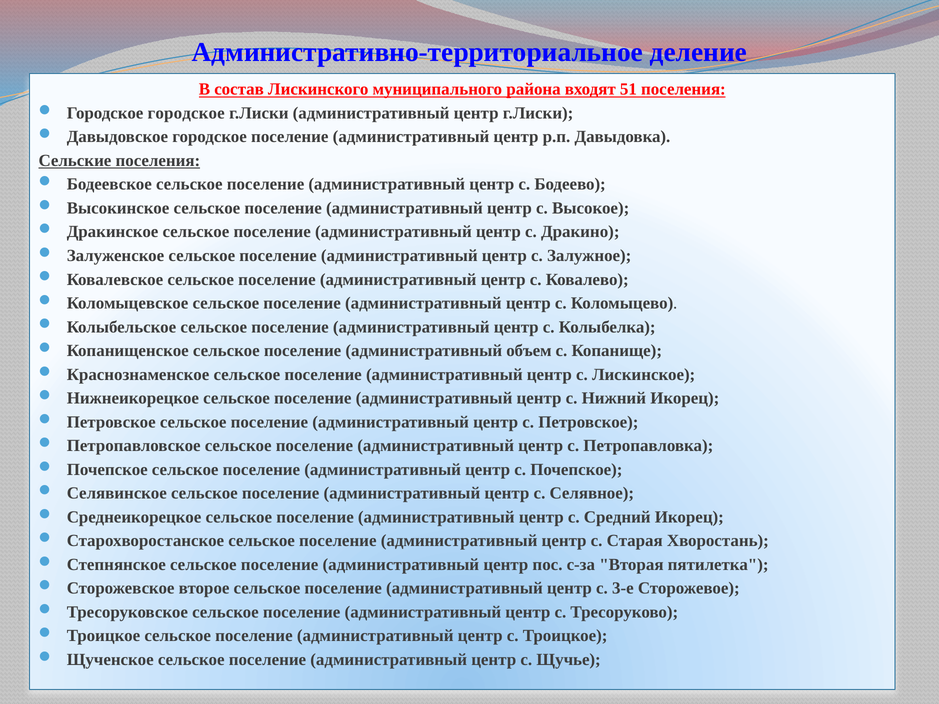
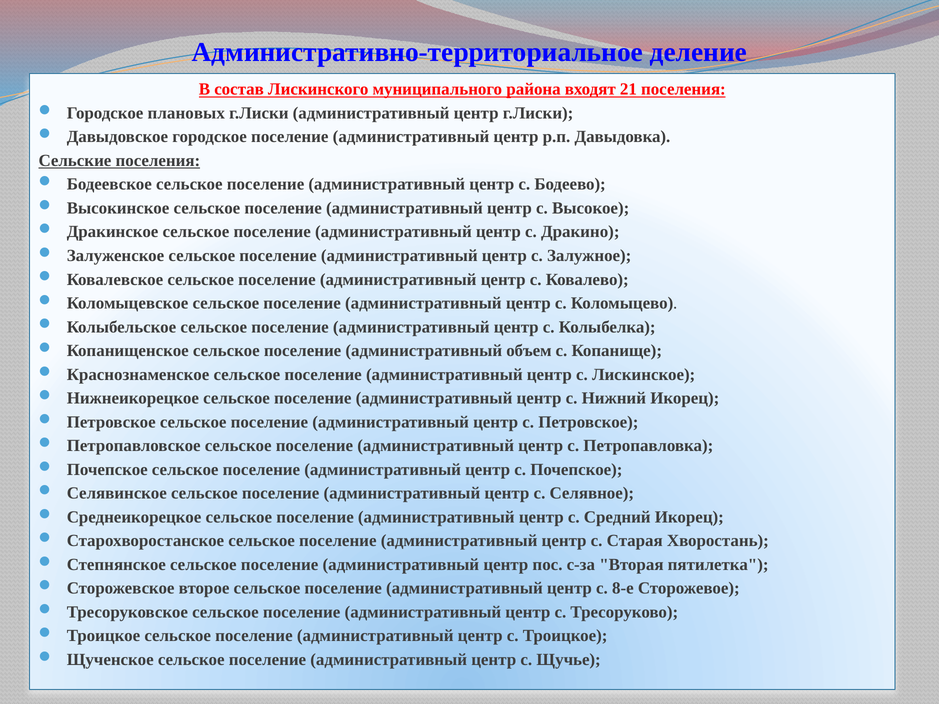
51: 51 -> 21
Городское городское: городское -> плановых
3-е: 3-е -> 8-е
